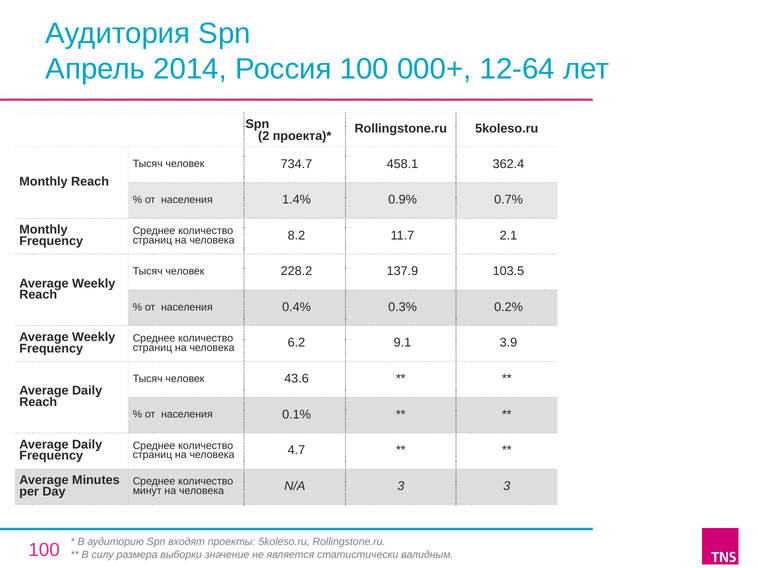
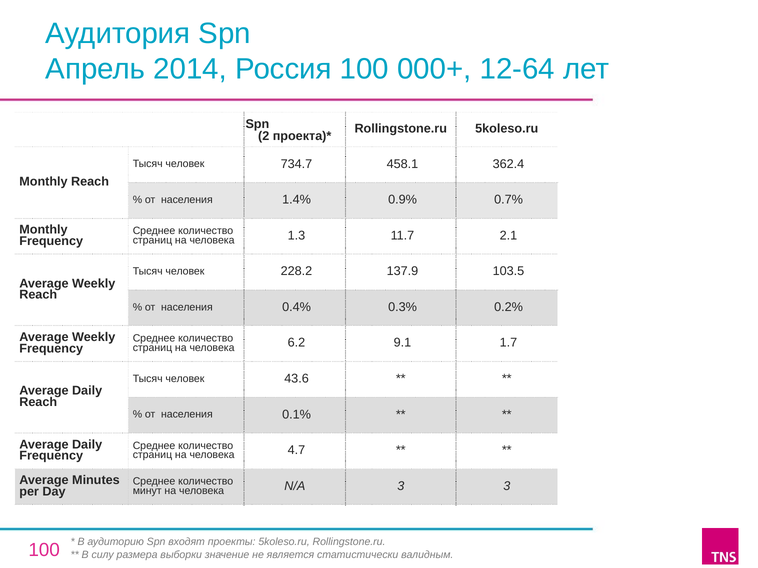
8.2: 8.2 -> 1.3
3.9: 3.9 -> 1.7
